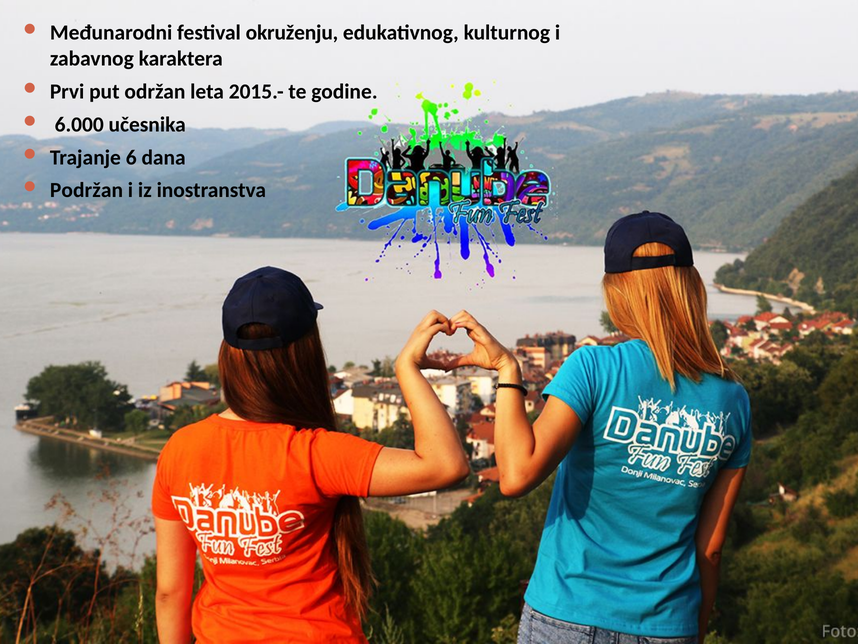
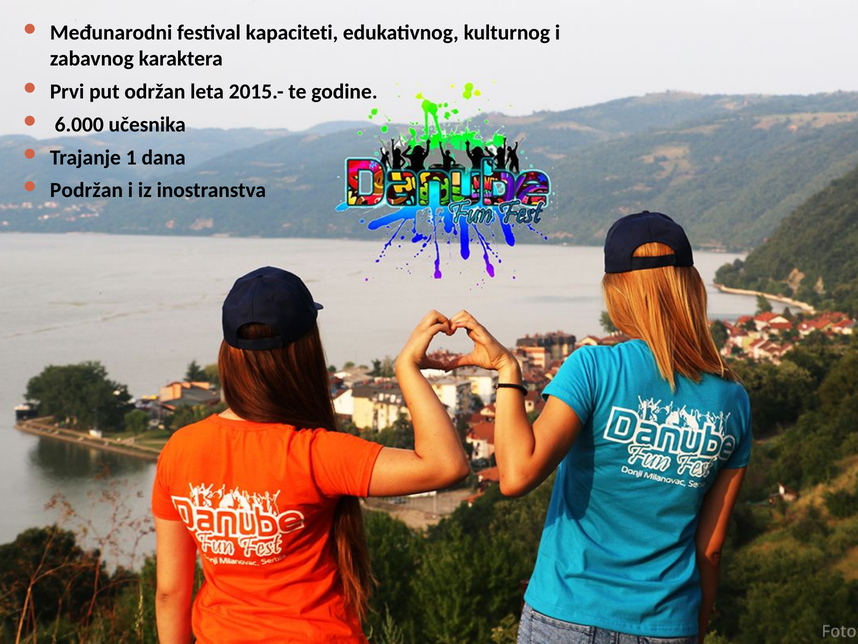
okruženju: okruženju -> kapaciteti
6: 6 -> 1
